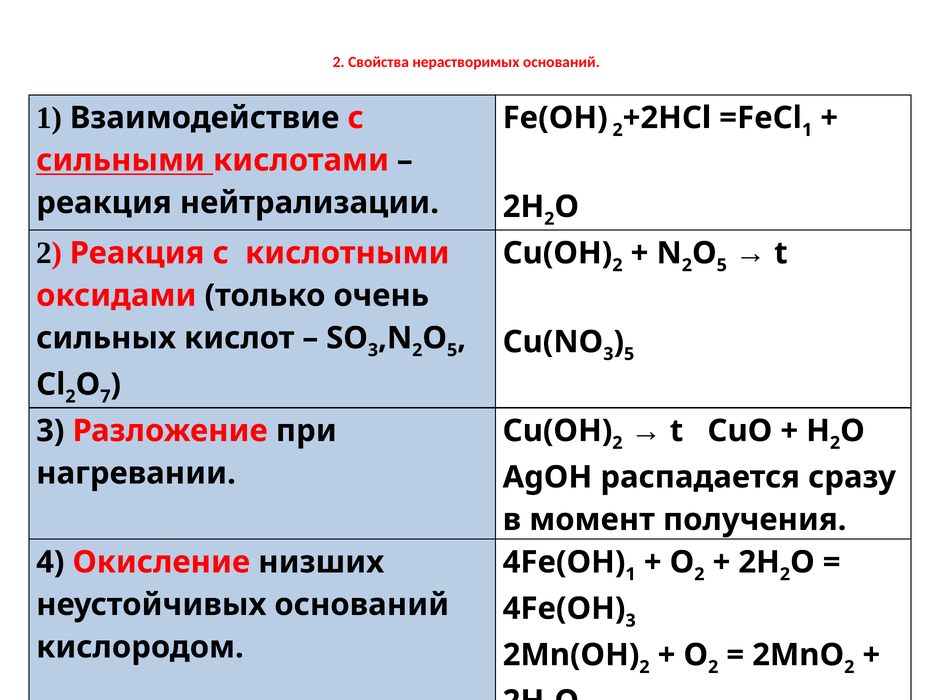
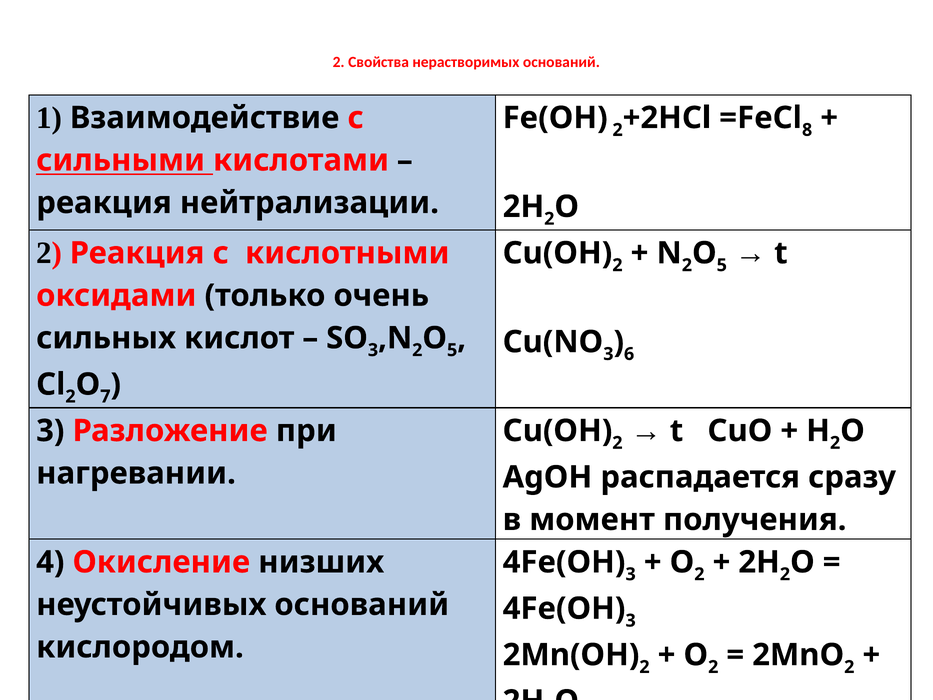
1 at (807, 130): 1 -> 8
5 at (629, 354): 5 -> 6
1 at (631, 574): 1 -> 3
